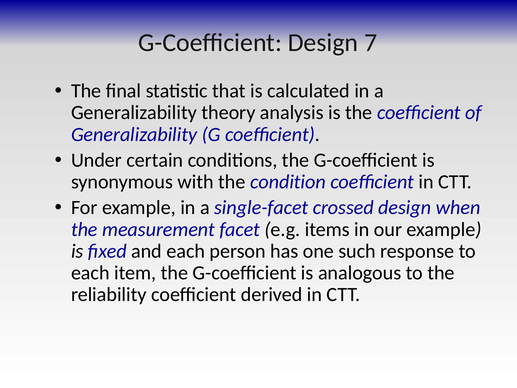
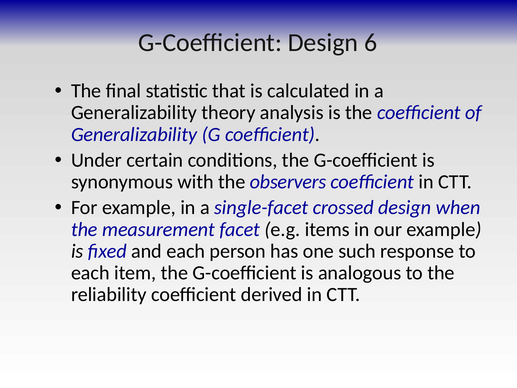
7: 7 -> 6
condition: condition -> observers
